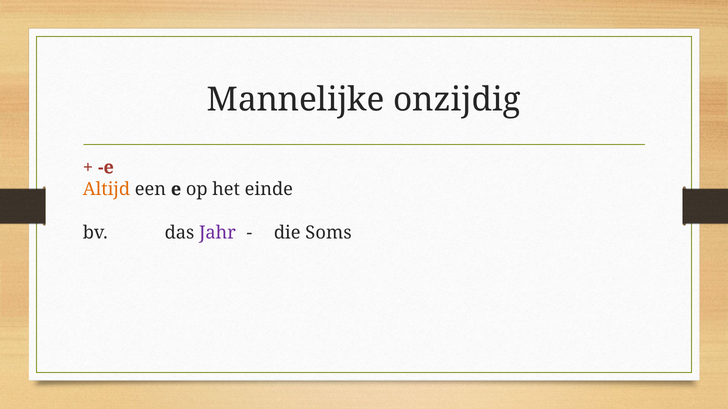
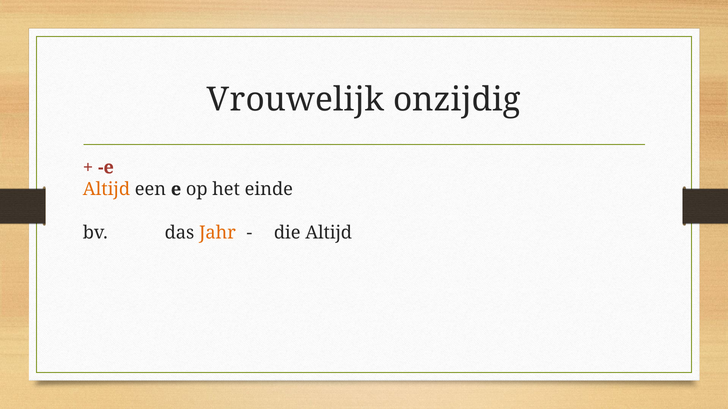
Mannelijke: Mannelijke -> Vrouwelijk
Jahr colour: purple -> orange
die Soms: Soms -> Altijd
